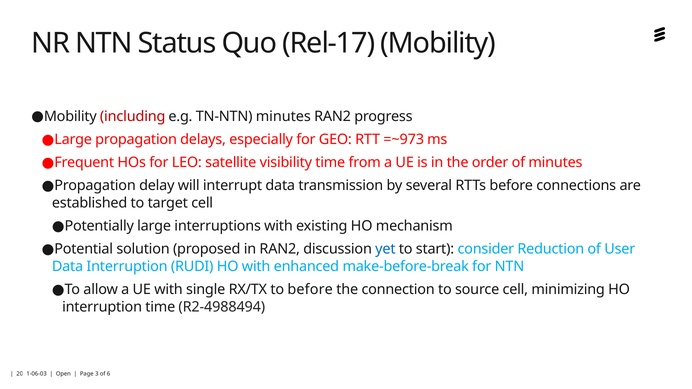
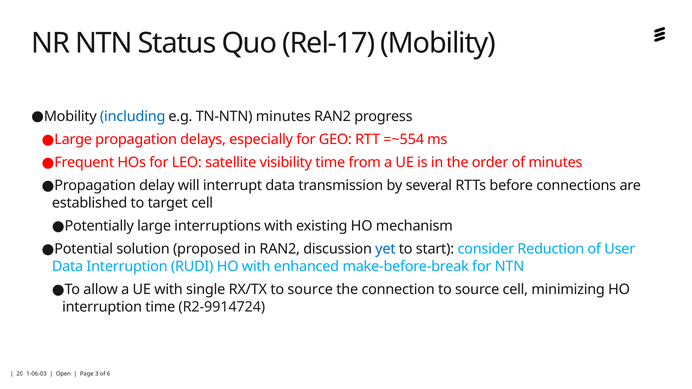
including colour: red -> blue
=~973: =~973 -> =~554
RX/TX to before: before -> source
R2-4988494: R2-4988494 -> R2-9914724
